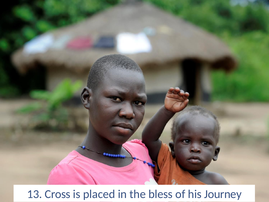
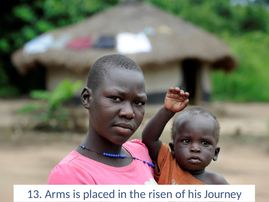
Cross: Cross -> Arms
bless: bless -> risen
